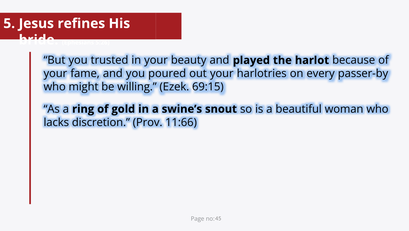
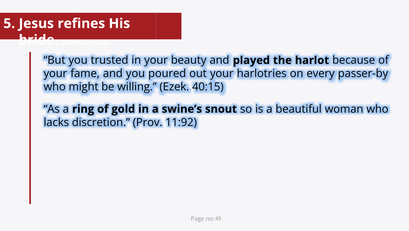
69:15: 69:15 -> 40:15
11:66: 11:66 -> 11:92
